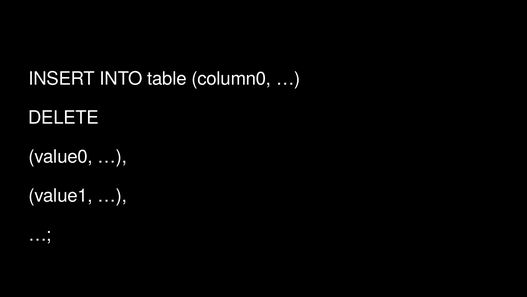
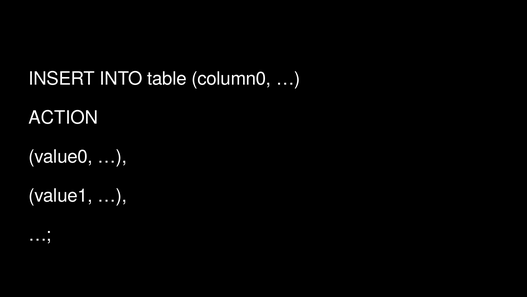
DELETE: DELETE -> ACTION
